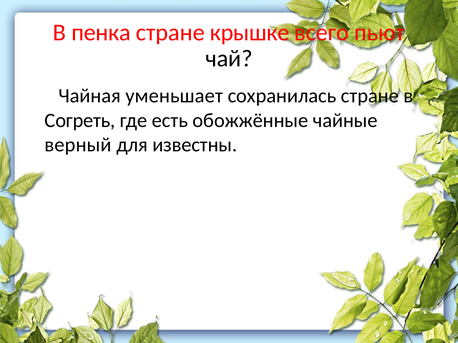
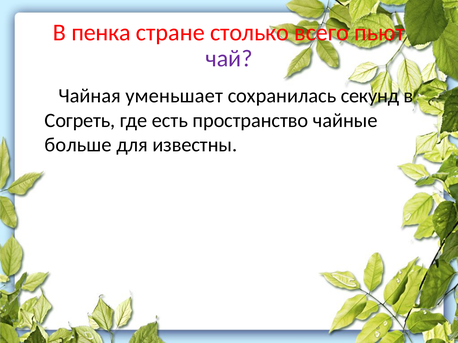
крышке: крышке -> столько
чай colour: black -> purple
сохранилась стране: стране -> секунд
обожжённые: обожжённые -> пространство
верный: верный -> больше
